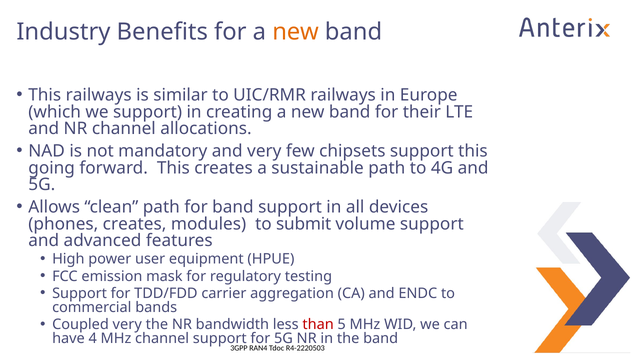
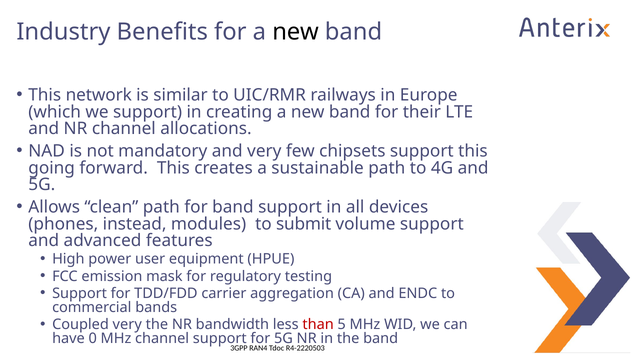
new at (296, 32) colour: orange -> black
This railways: railways -> network
phones creates: creates -> instead
4: 4 -> 0
